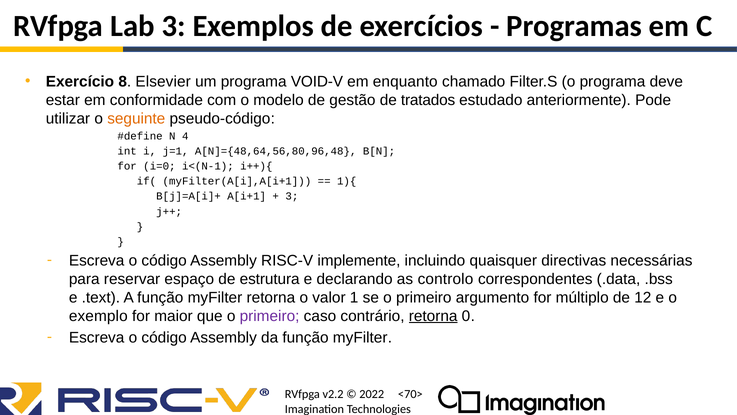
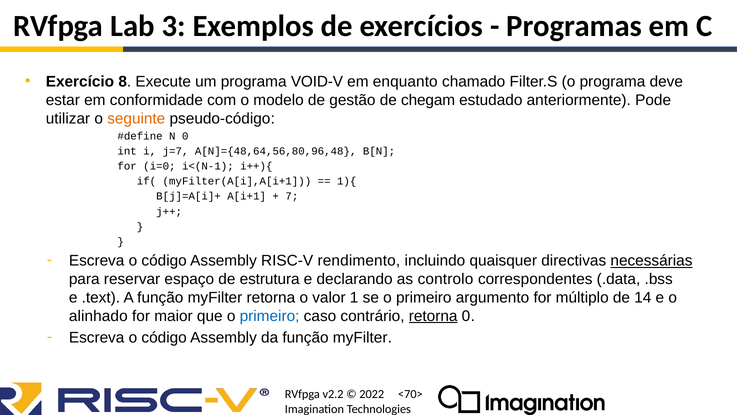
Elsevier: Elsevier -> Execute
tratados: tratados -> chegam
N 4: 4 -> 0
j=1: j=1 -> j=7
3 at (292, 196): 3 -> 7
implemente: implemente -> rendimento
necessárias underline: none -> present
12: 12 -> 14
exemplo: exemplo -> alinhado
primeiro at (270, 316) colour: purple -> blue
